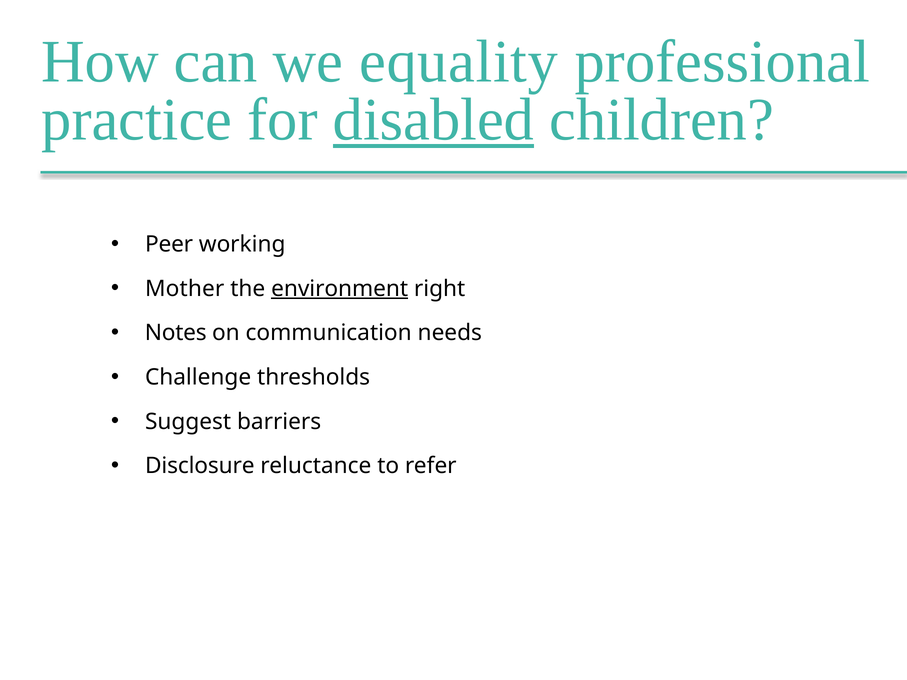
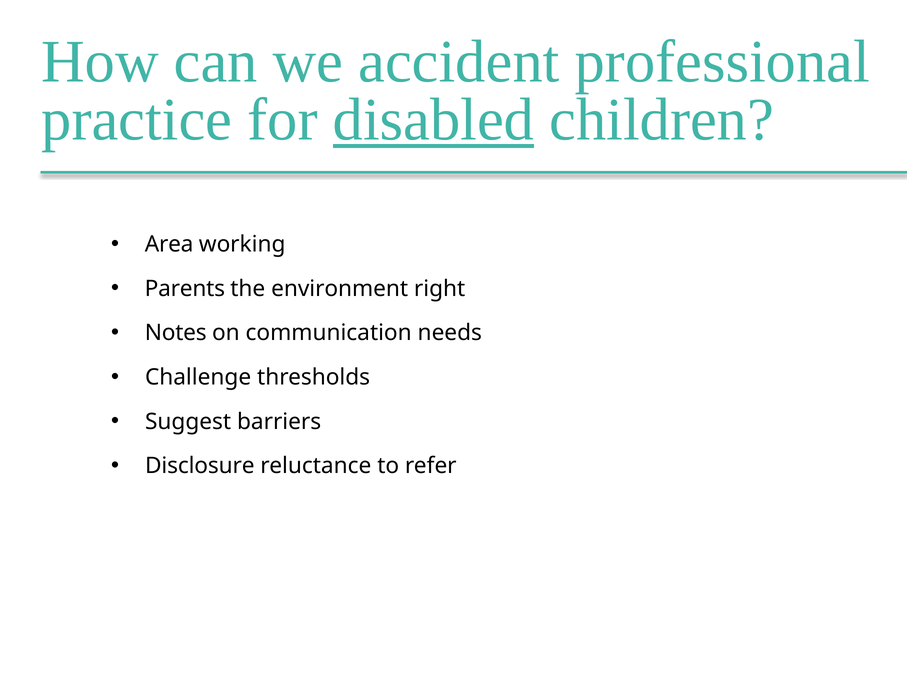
equality: equality -> accident
Peer: Peer -> Area
Mother: Mother -> Parents
environment underline: present -> none
